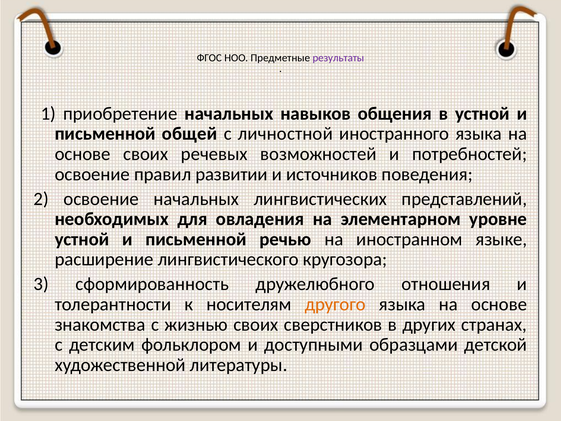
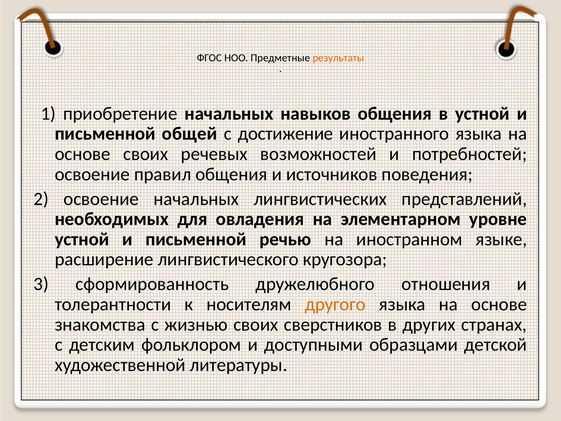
результаты colour: purple -> orange
личностной: личностной -> достижение
правил развитии: развитии -> общения
